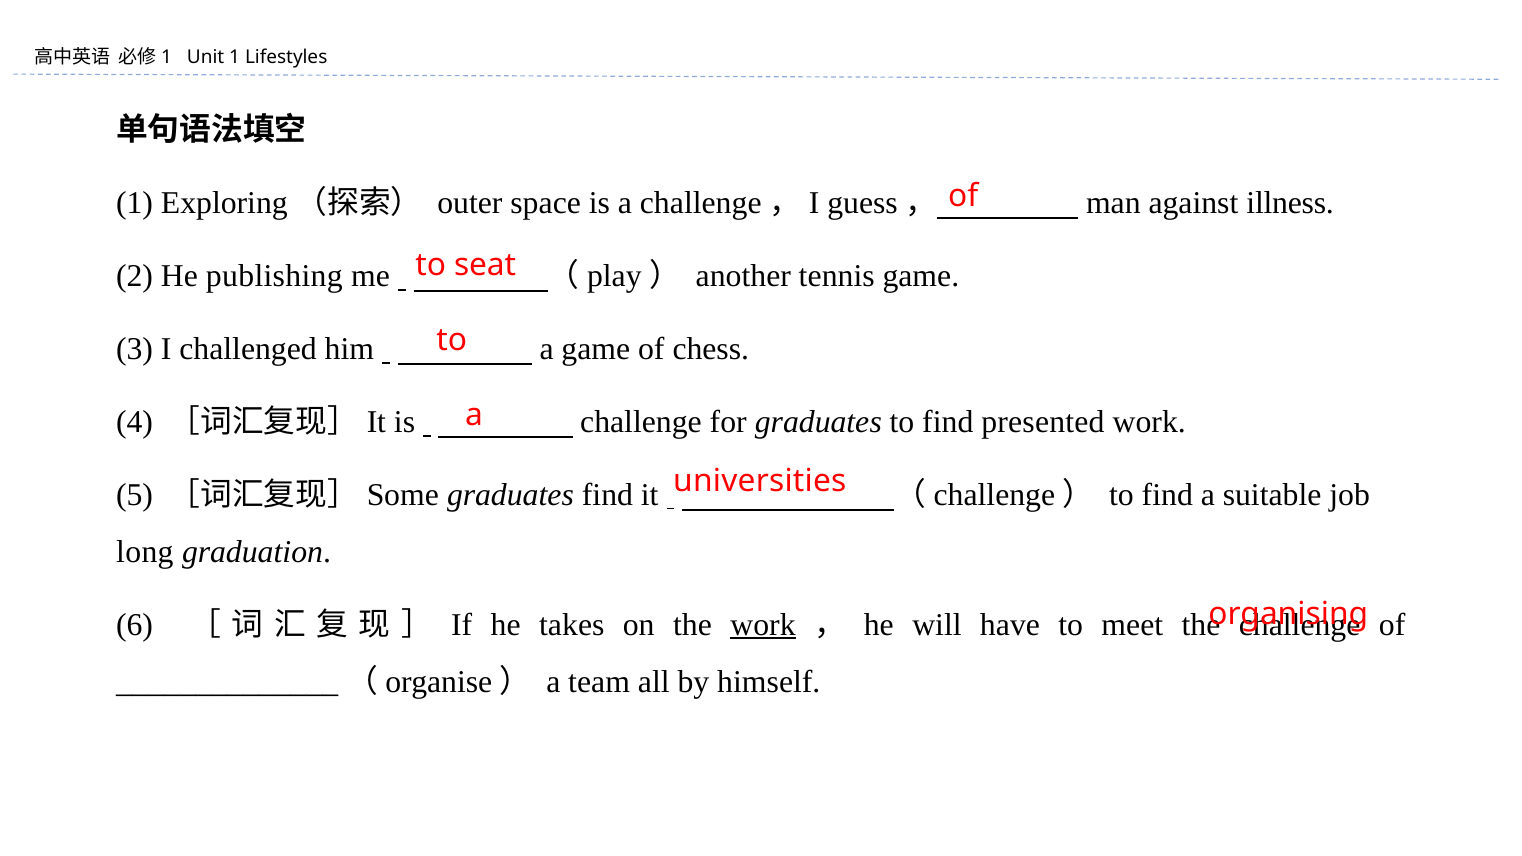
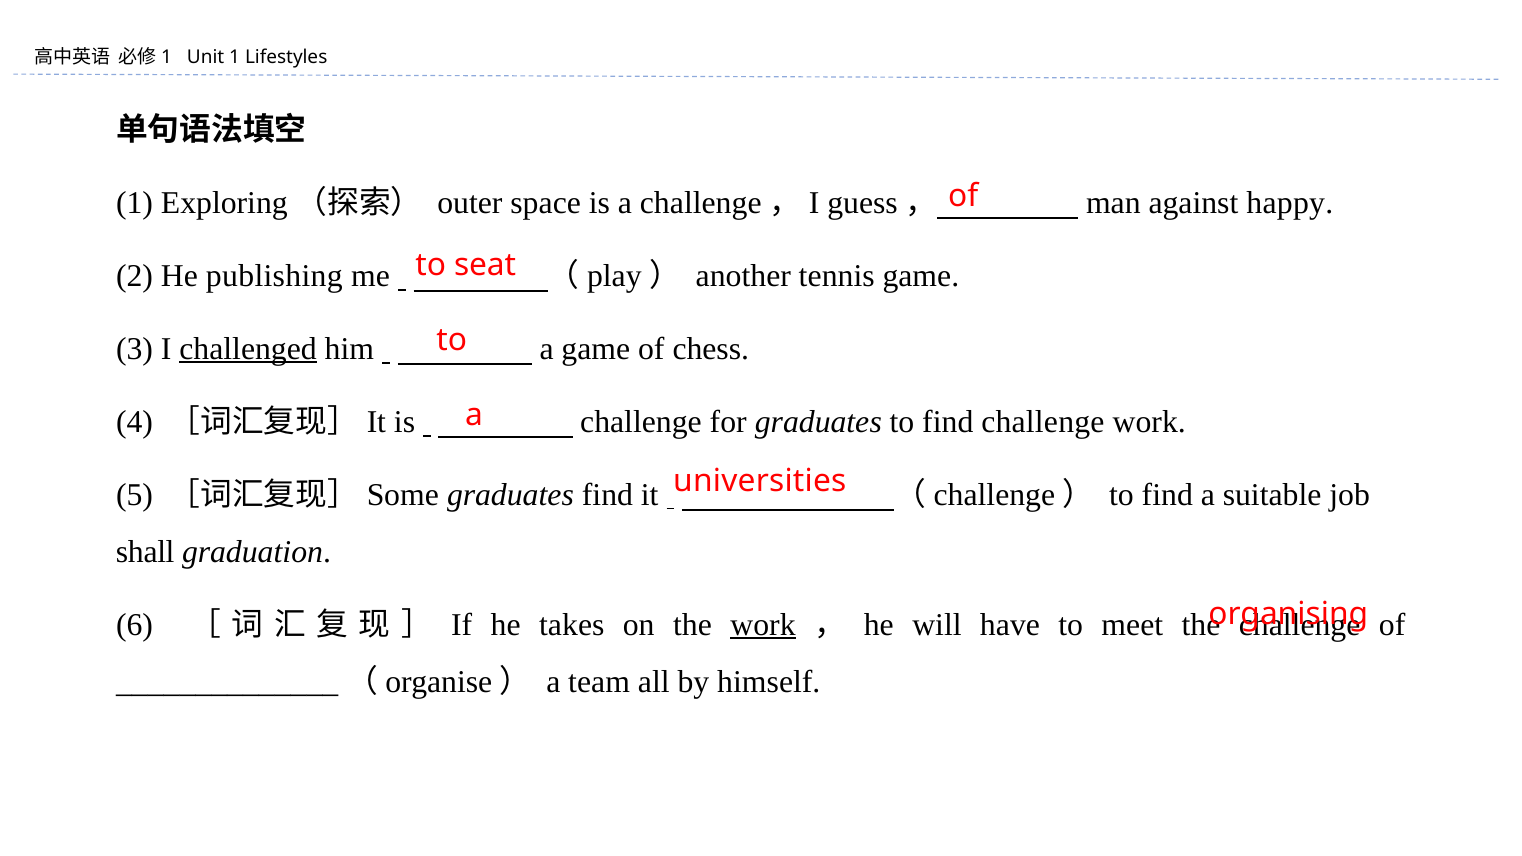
illness: illness -> happy
challenged underline: none -> present
find presented: presented -> challenge
long: long -> shall
